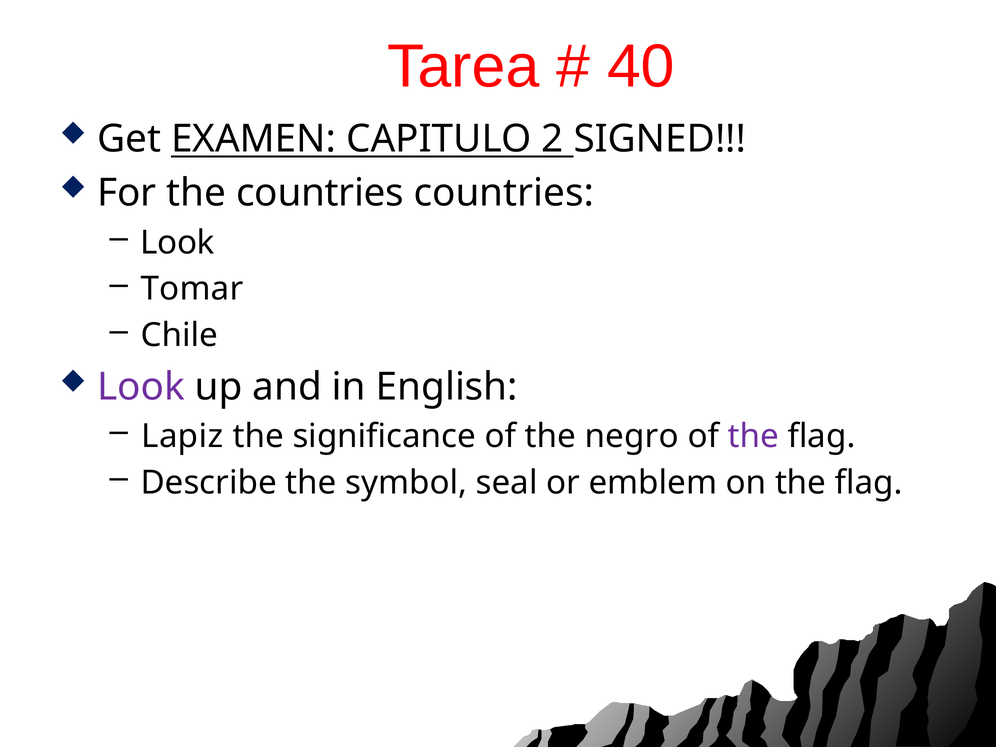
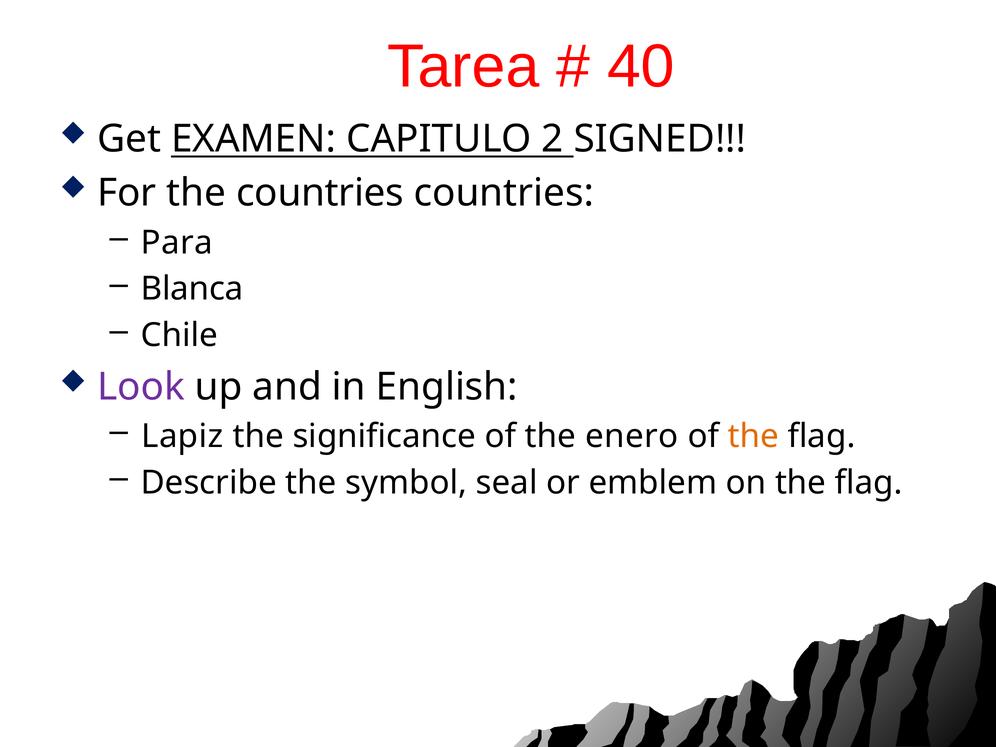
Look at (177, 243): Look -> Para
Tomar: Tomar -> Blanca
negro: negro -> enero
the at (753, 436) colour: purple -> orange
